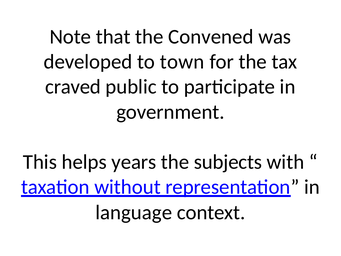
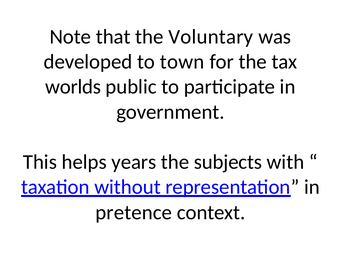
Convened: Convened -> Voluntary
craved: craved -> worlds
language: language -> pretence
